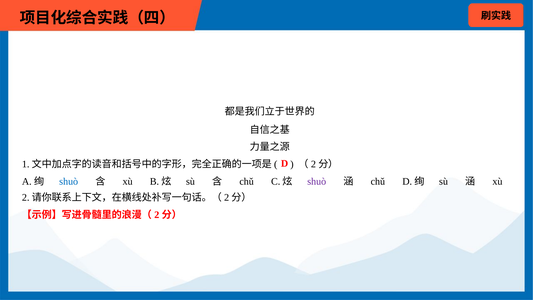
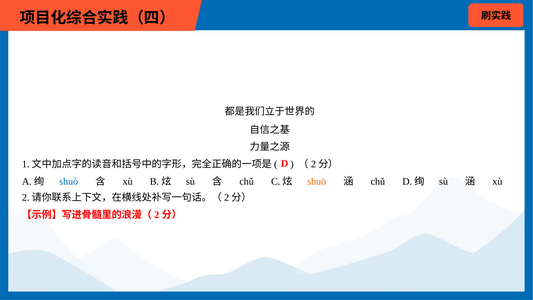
shuò at (317, 181) colour: purple -> orange
